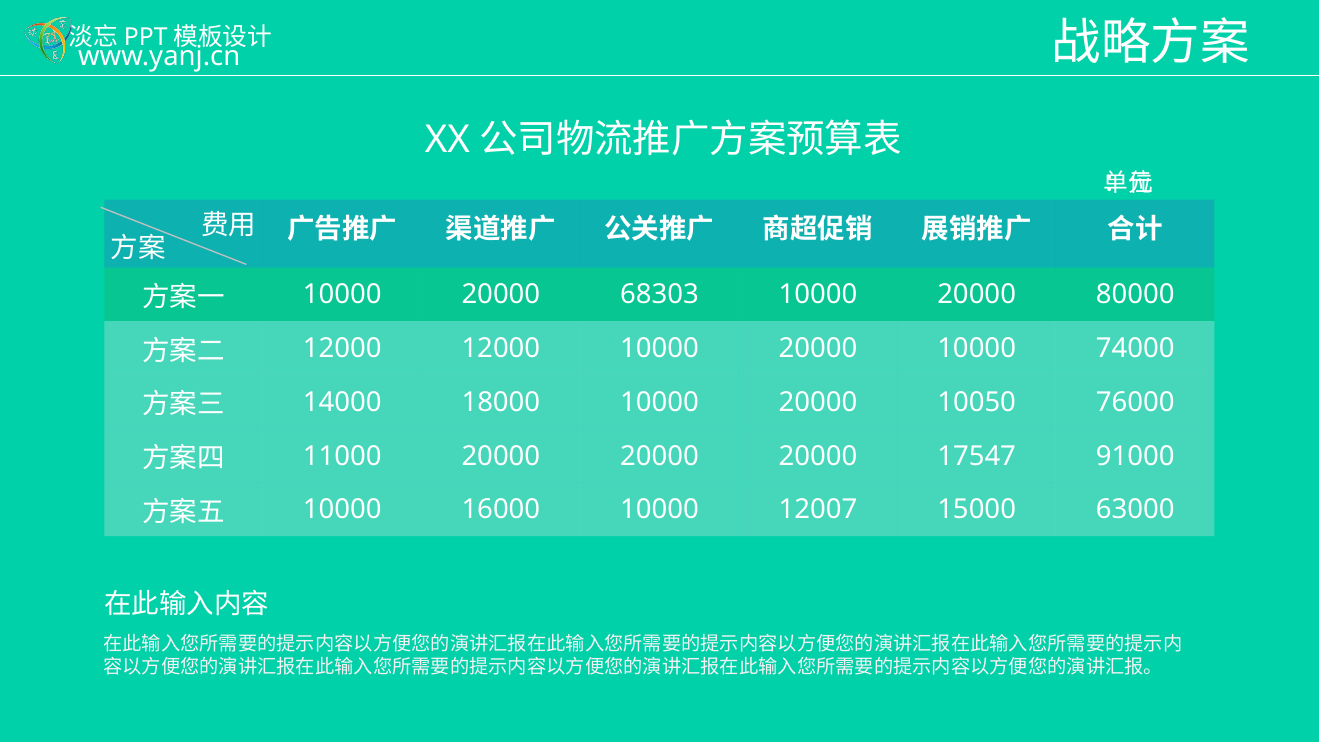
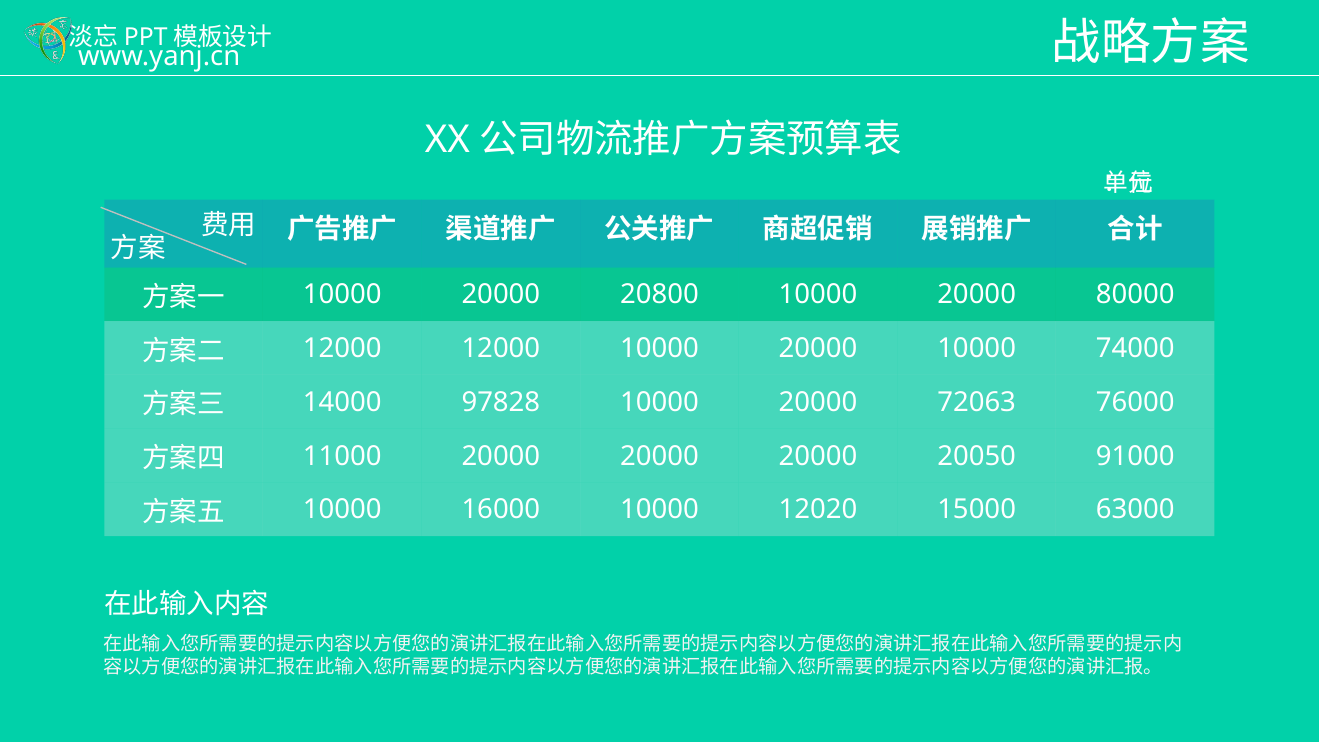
68303: 68303 -> 20800
18000: 18000 -> 97828
10050: 10050 -> 72063
17547: 17547 -> 20050
12007: 12007 -> 12020
